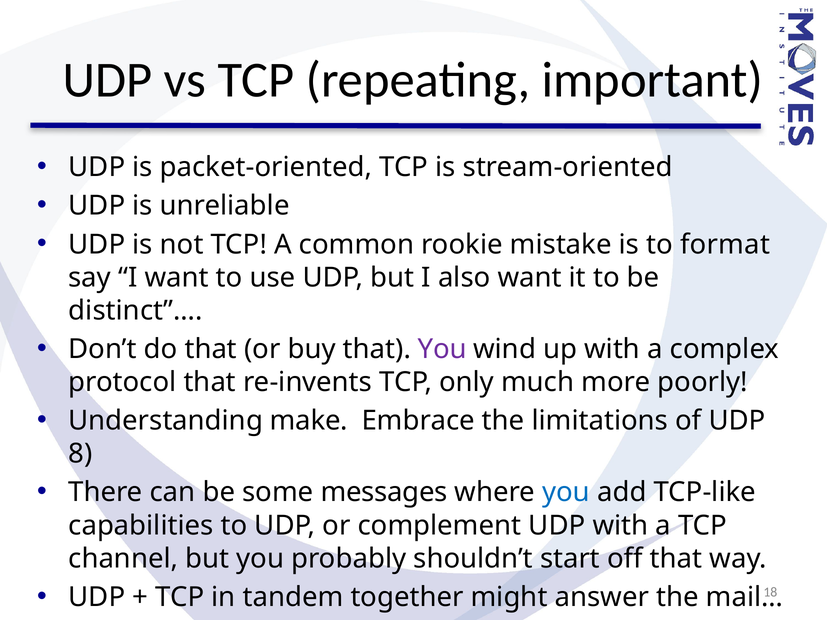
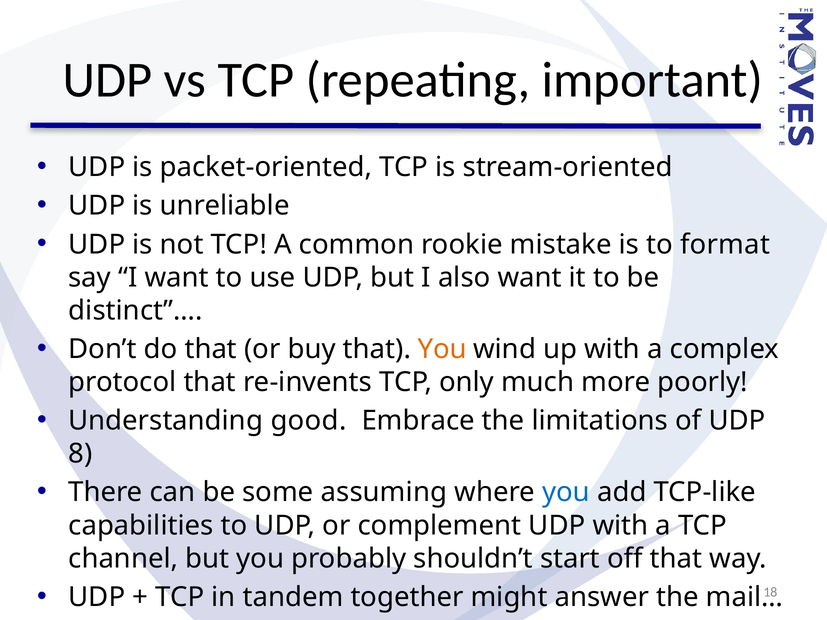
You at (442, 349) colour: purple -> orange
make: make -> good
messages: messages -> assuming
